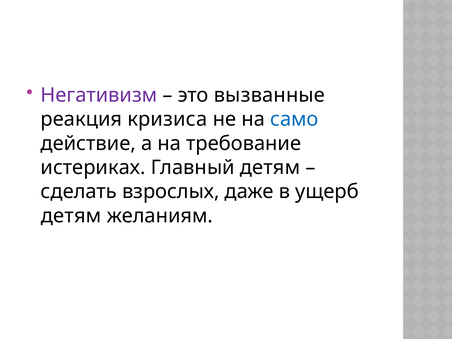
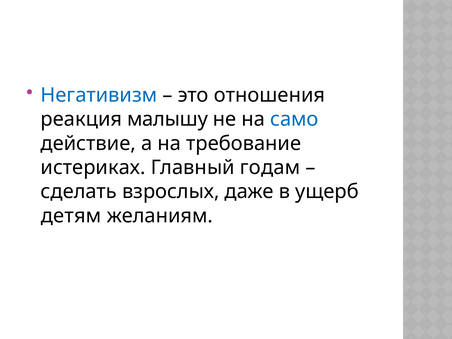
Негативизм colour: purple -> blue
вызванные: вызванные -> отношения
кризиса: кризиса -> малышу
Главный детям: детям -> годам
